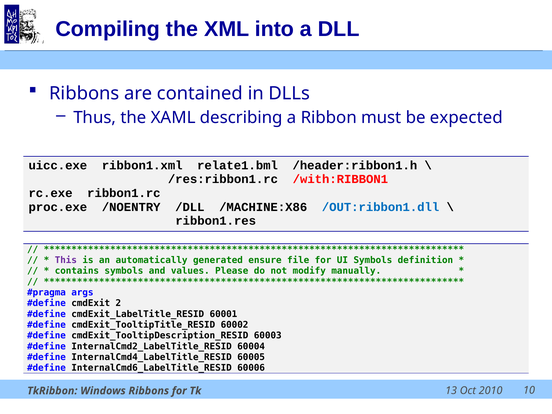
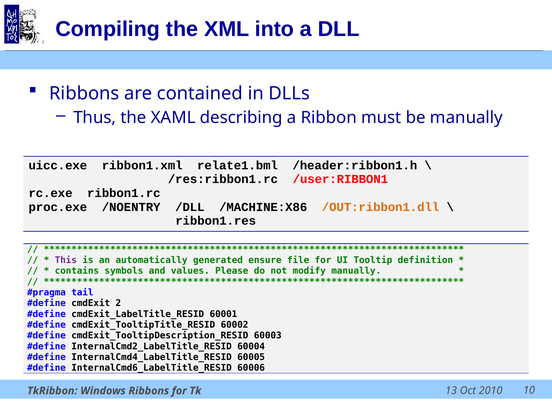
be expected: expected -> manually
/with:RIBBON1: /with:RIBBON1 -> /user:RIBBON1
/OUT:ribbon1.dll colour: blue -> orange
UI Symbols: Symbols -> Tooltip
args: args -> tail
